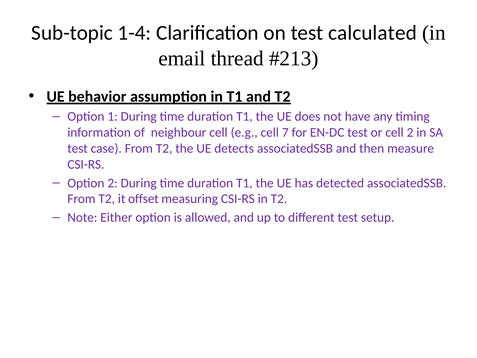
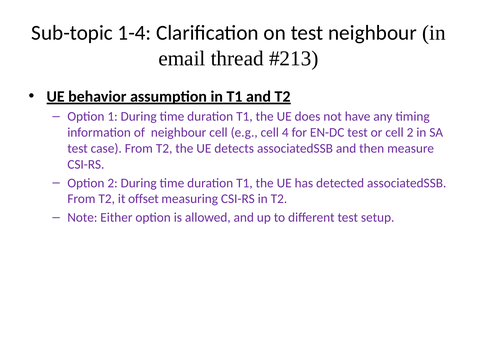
test calculated: calculated -> neighbour
7: 7 -> 4
